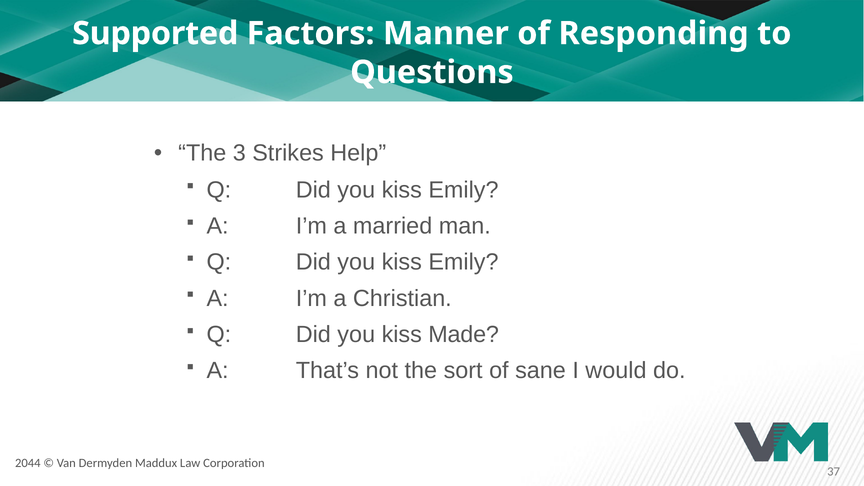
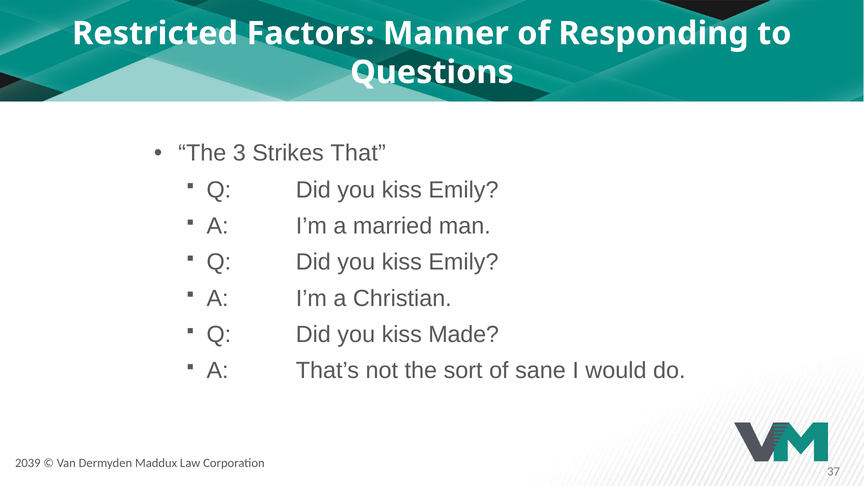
Supported: Supported -> Restricted
Help: Help -> That
2044: 2044 -> 2039
